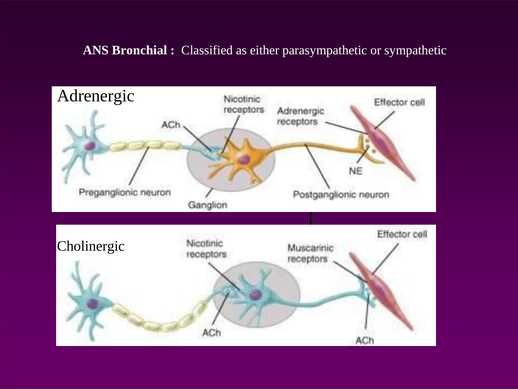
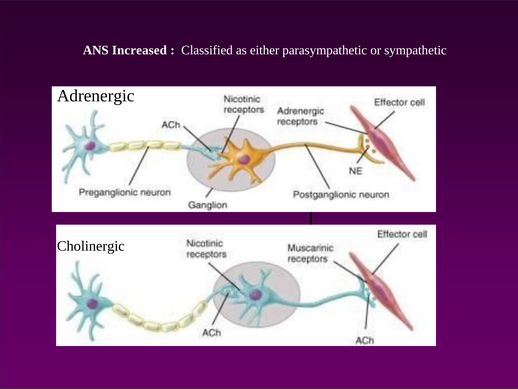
Bronchial: Bronchial -> Increased
